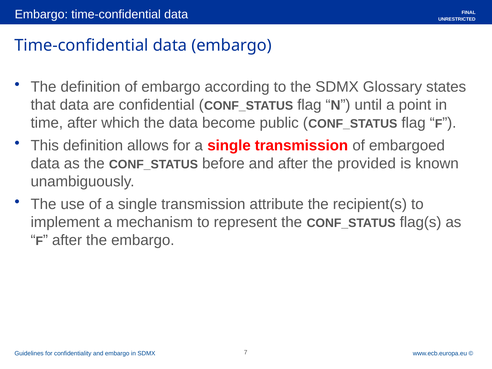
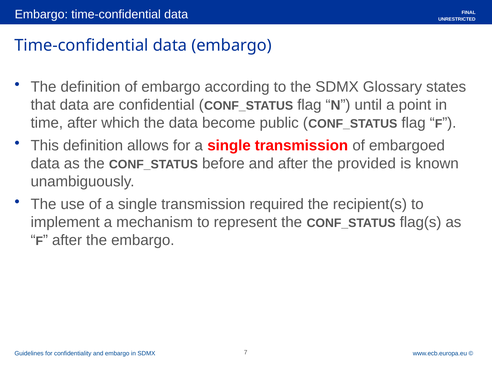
attribute: attribute -> required
